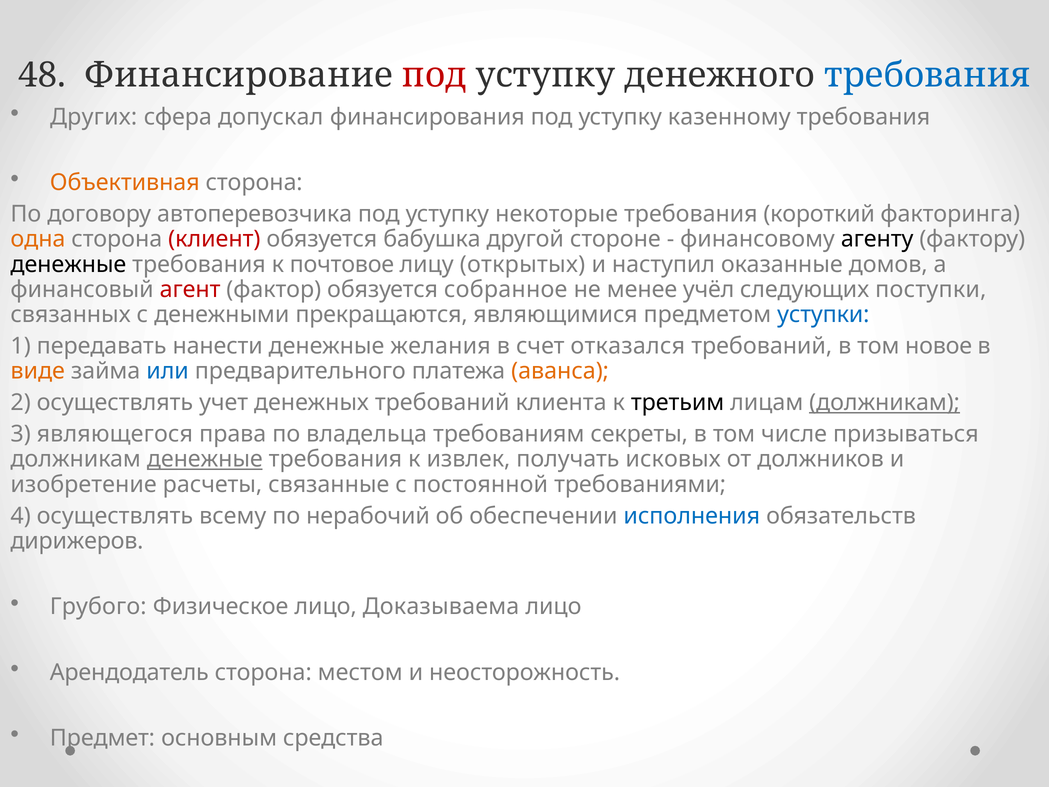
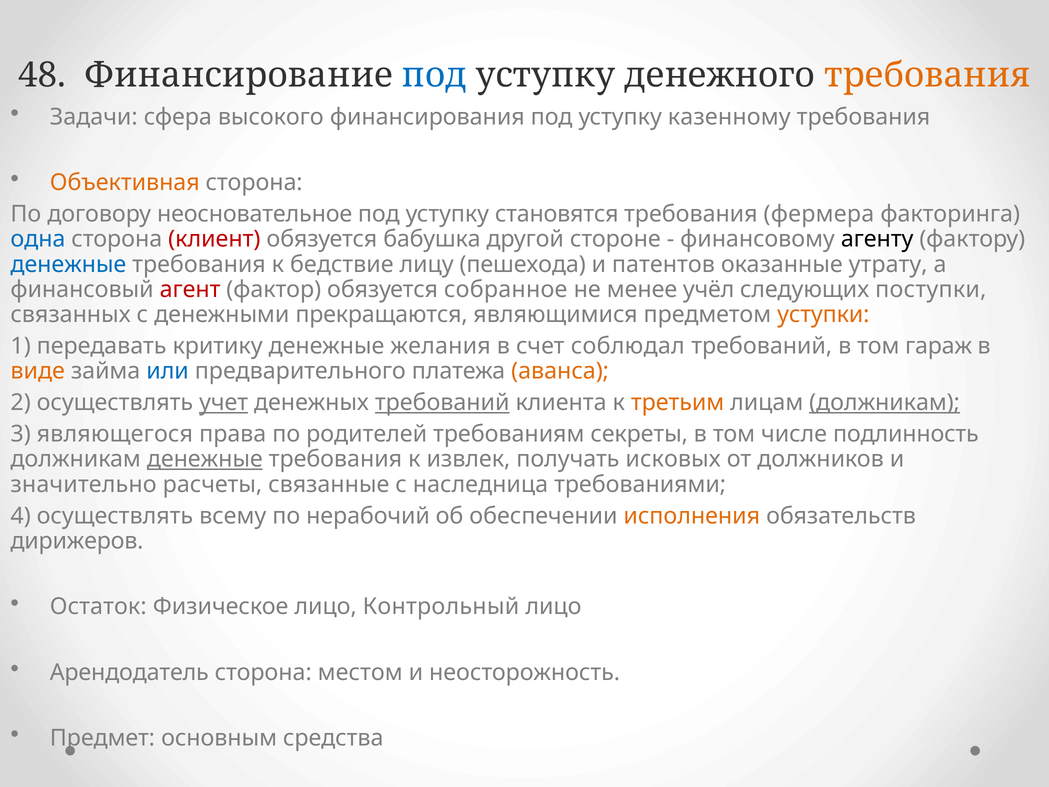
под at (434, 75) colour: red -> blue
требования at (927, 75) colour: blue -> orange
Других: Других -> Задачи
допускал: допускал -> высокого
автоперевозчика: автоперевозчика -> неосновательное
некоторые: некоторые -> становятся
короткий: короткий -> фермера
одна colour: orange -> blue
денежные at (68, 264) colour: black -> blue
почтовое: почтовое -> бедствие
открытых: открытых -> пешехода
наступил: наступил -> патентов
домов: домов -> утрату
уступки colour: blue -> orange
нанести: нанести -> критику
отказался: отказался -> соблюдал
новое: новое -> гараж
учет underline: none -> present
требований at (442, 403) underline: none -> present
третьим colour: black -> orange
владельца: владельца -> родителей
призываться: призываться -> подлинность
изобретение: изобретение -> значительно
постоянной: постоянной -> наследница
исполнения colour: blue -> orange
Грубого: Грубого -> Остаток
Доказываема: Доказываема -> Контрольный
